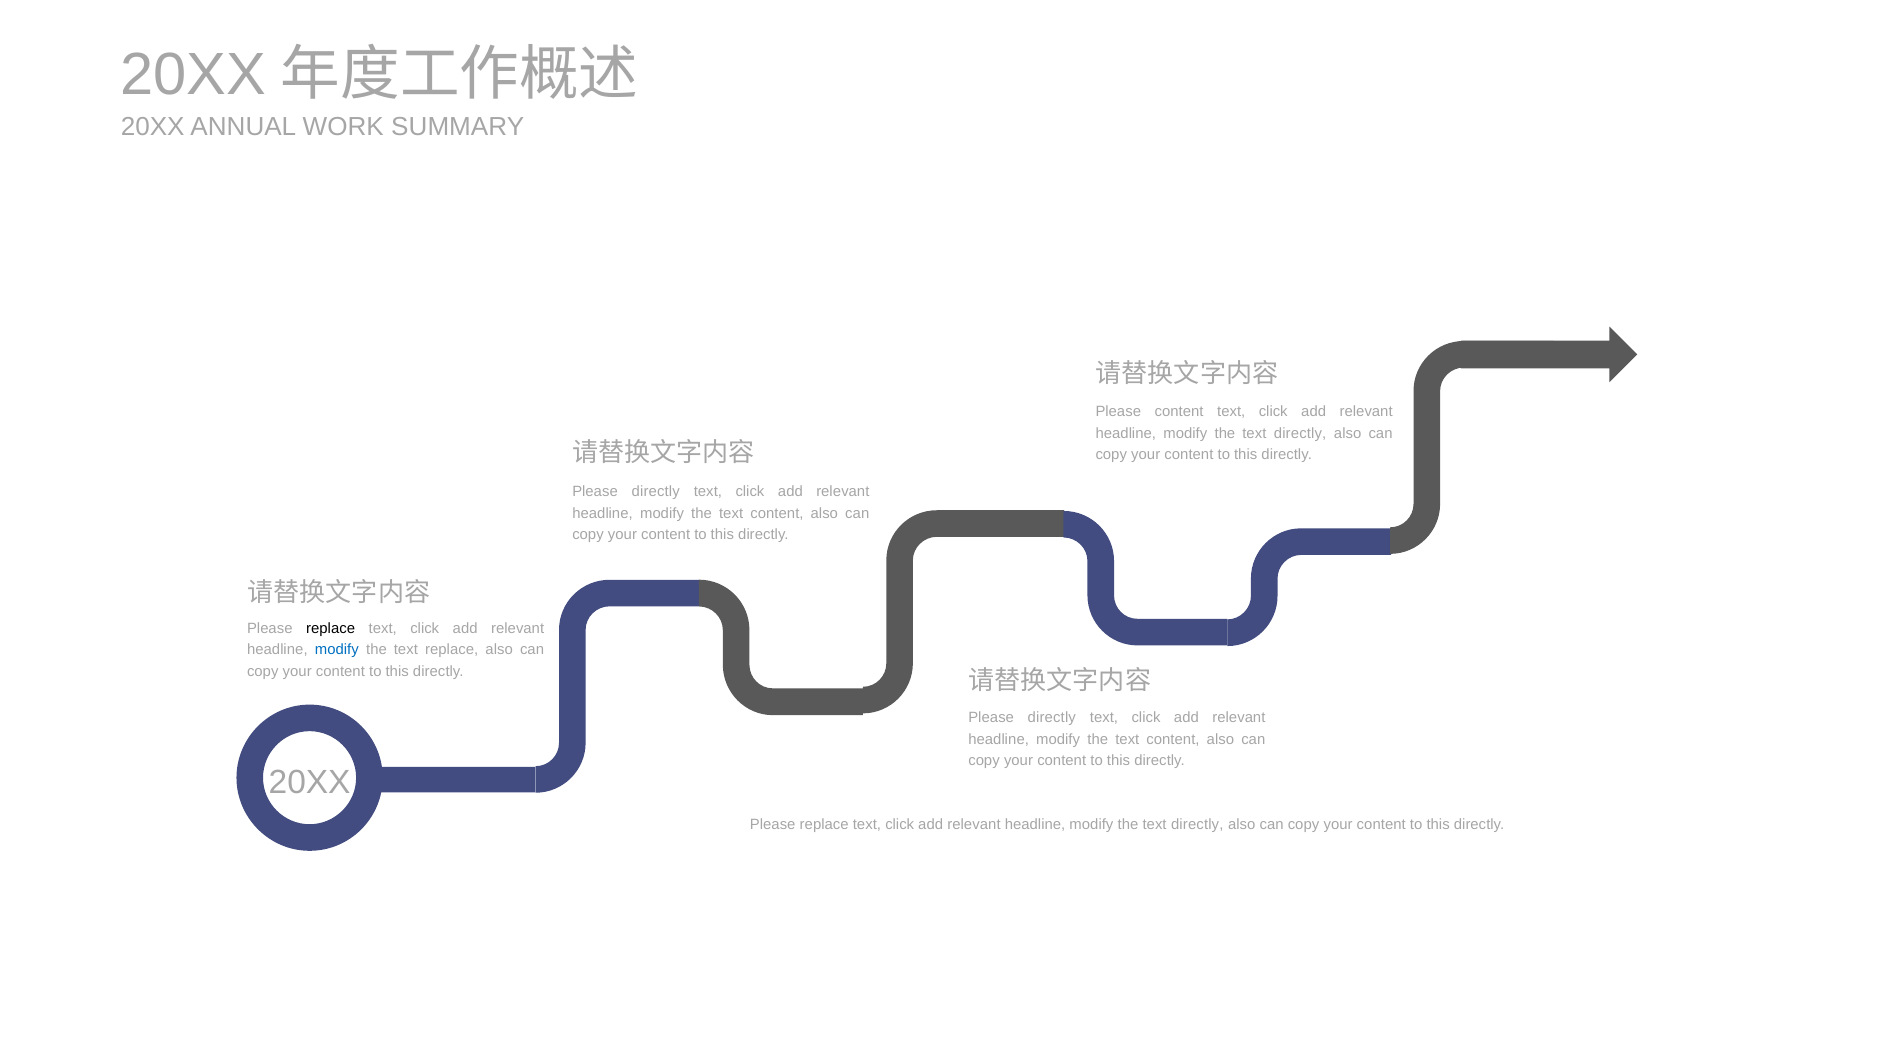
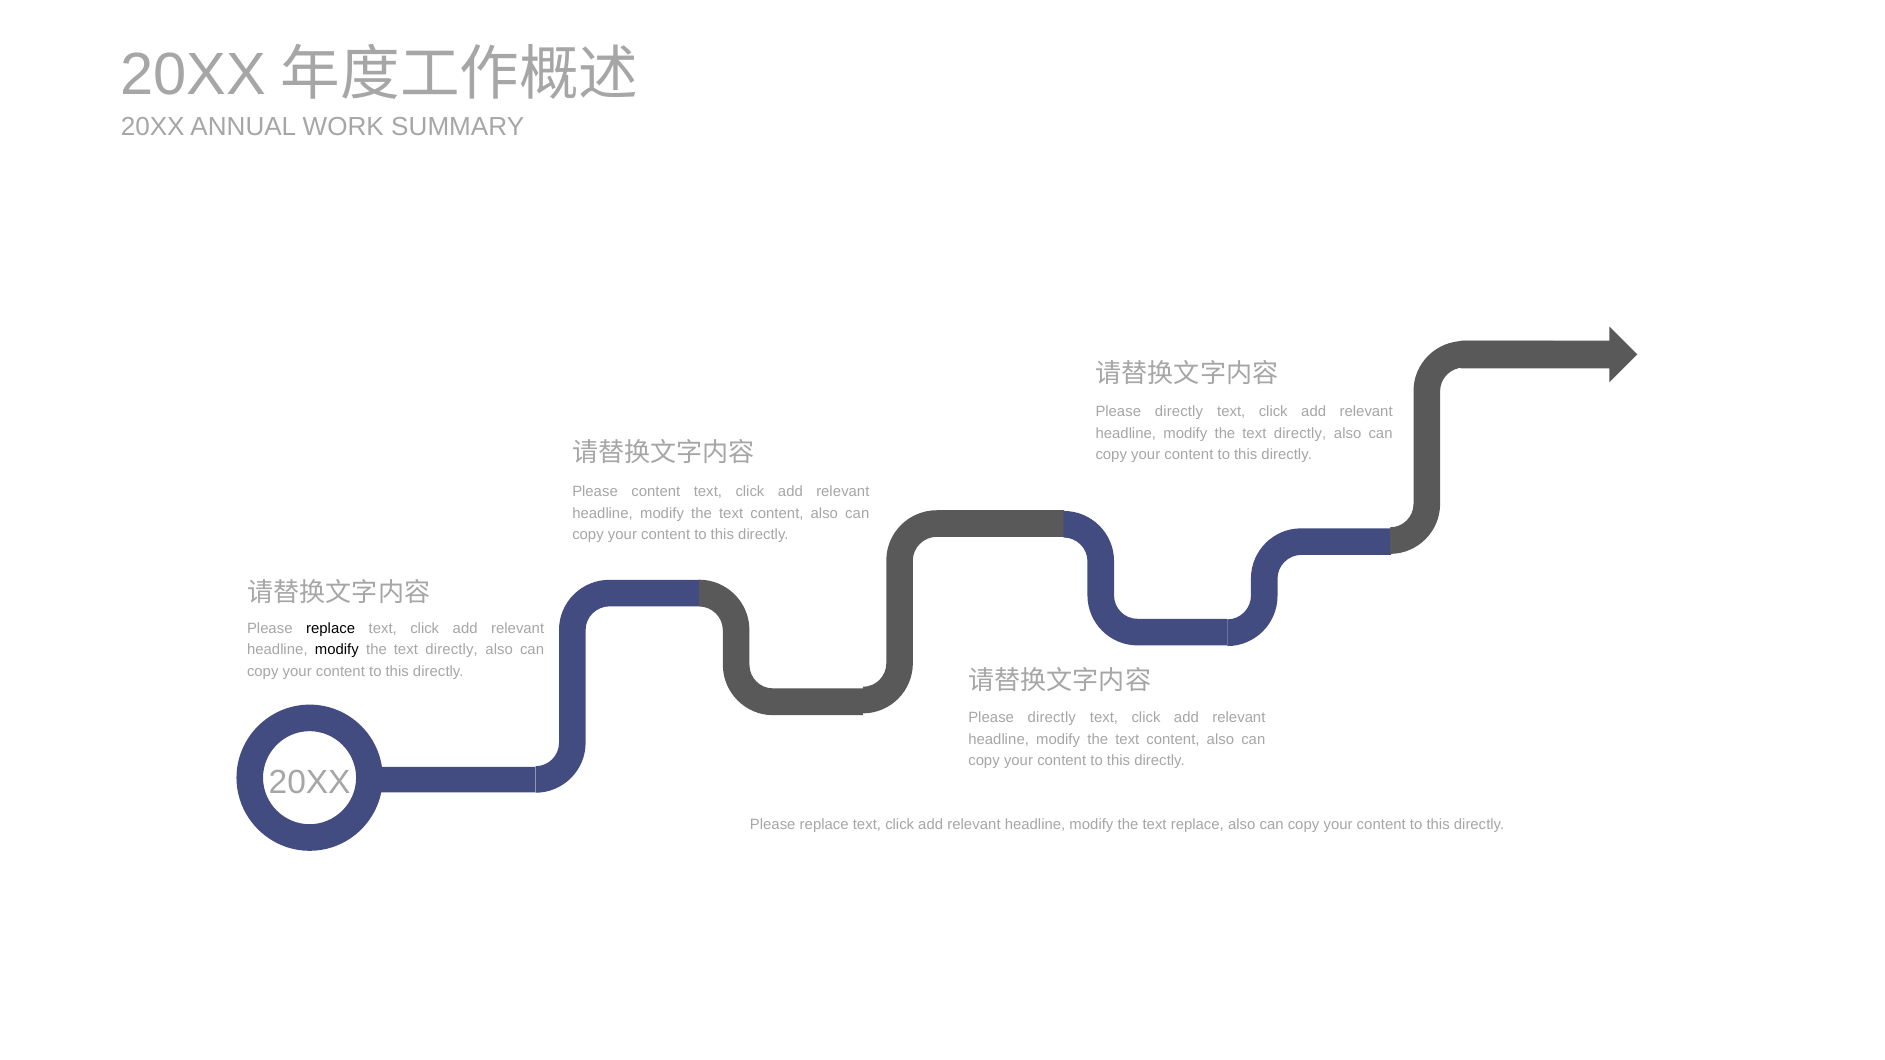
content at (1179, 412): content -> directly
directly at (656, 492): directly -> content
modify at (337, 650) colour: blue -> black
replace at (452, 650): replace -> directly
directly at (1197, 825): directly -> replace
